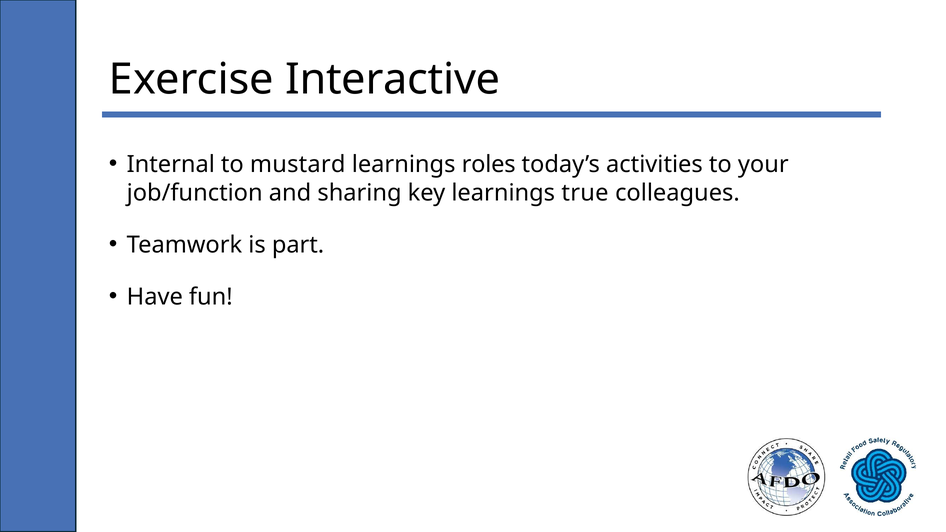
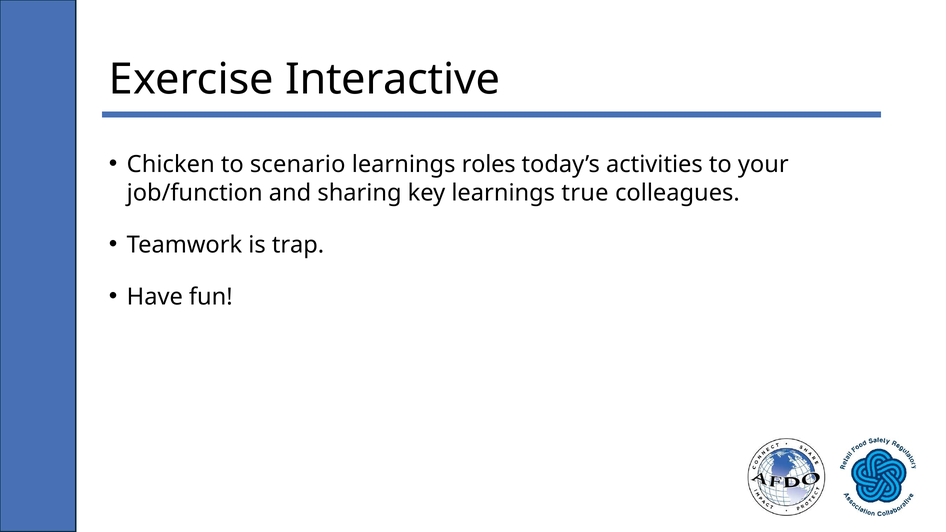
Internal: Internal -> Chicken
mustard: mustard -> scenario
part: part -> trap
